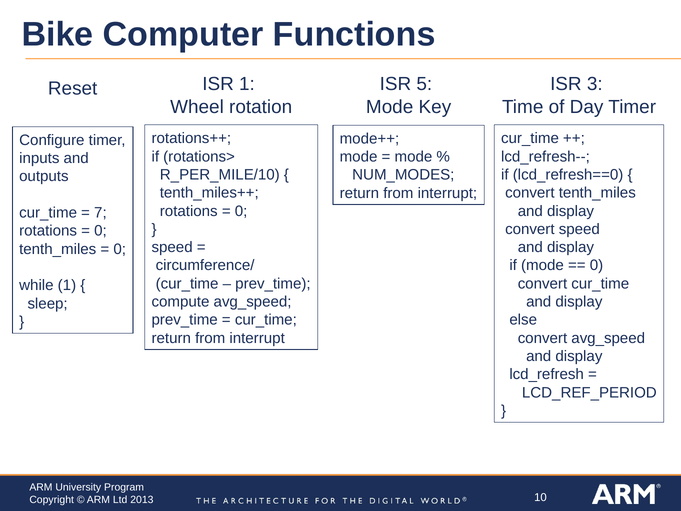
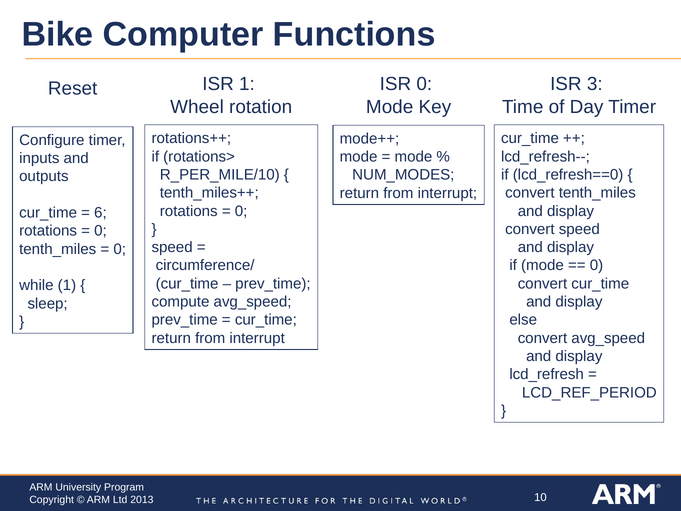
ISR 5: 5 -> 0
7: 7 -> 6
